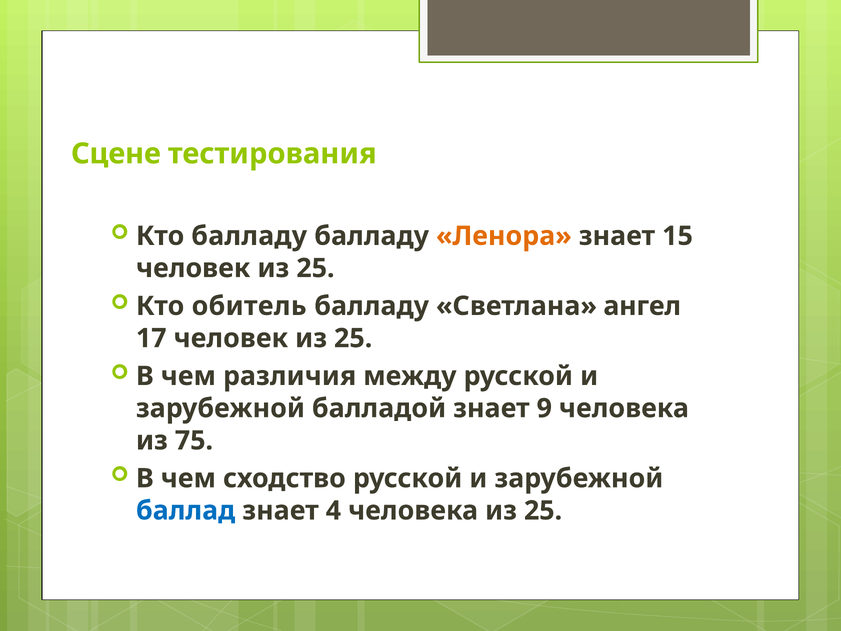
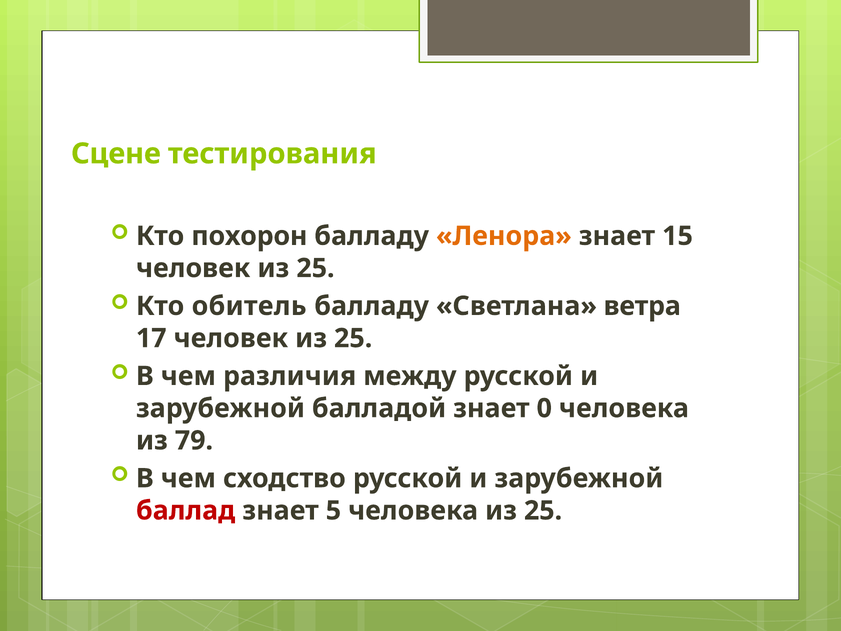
Кто балладу: балладу -> похорон
ангел: ангел -> ветра
9: 9 -> 0
75: 75 -> 79
баллад colour: blue -> red
4: 4 -> 5
